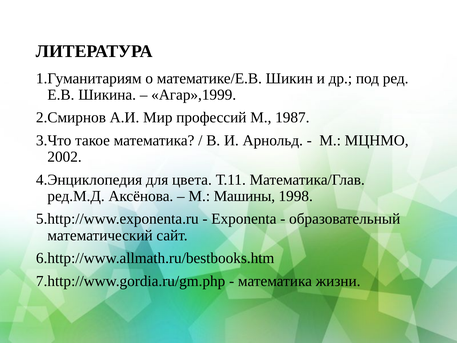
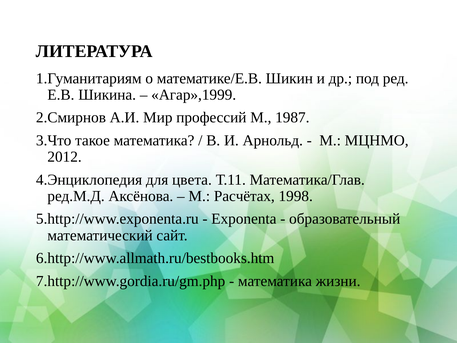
2002: 2002 -> 2012
Машины: Машины -> Расчётах
